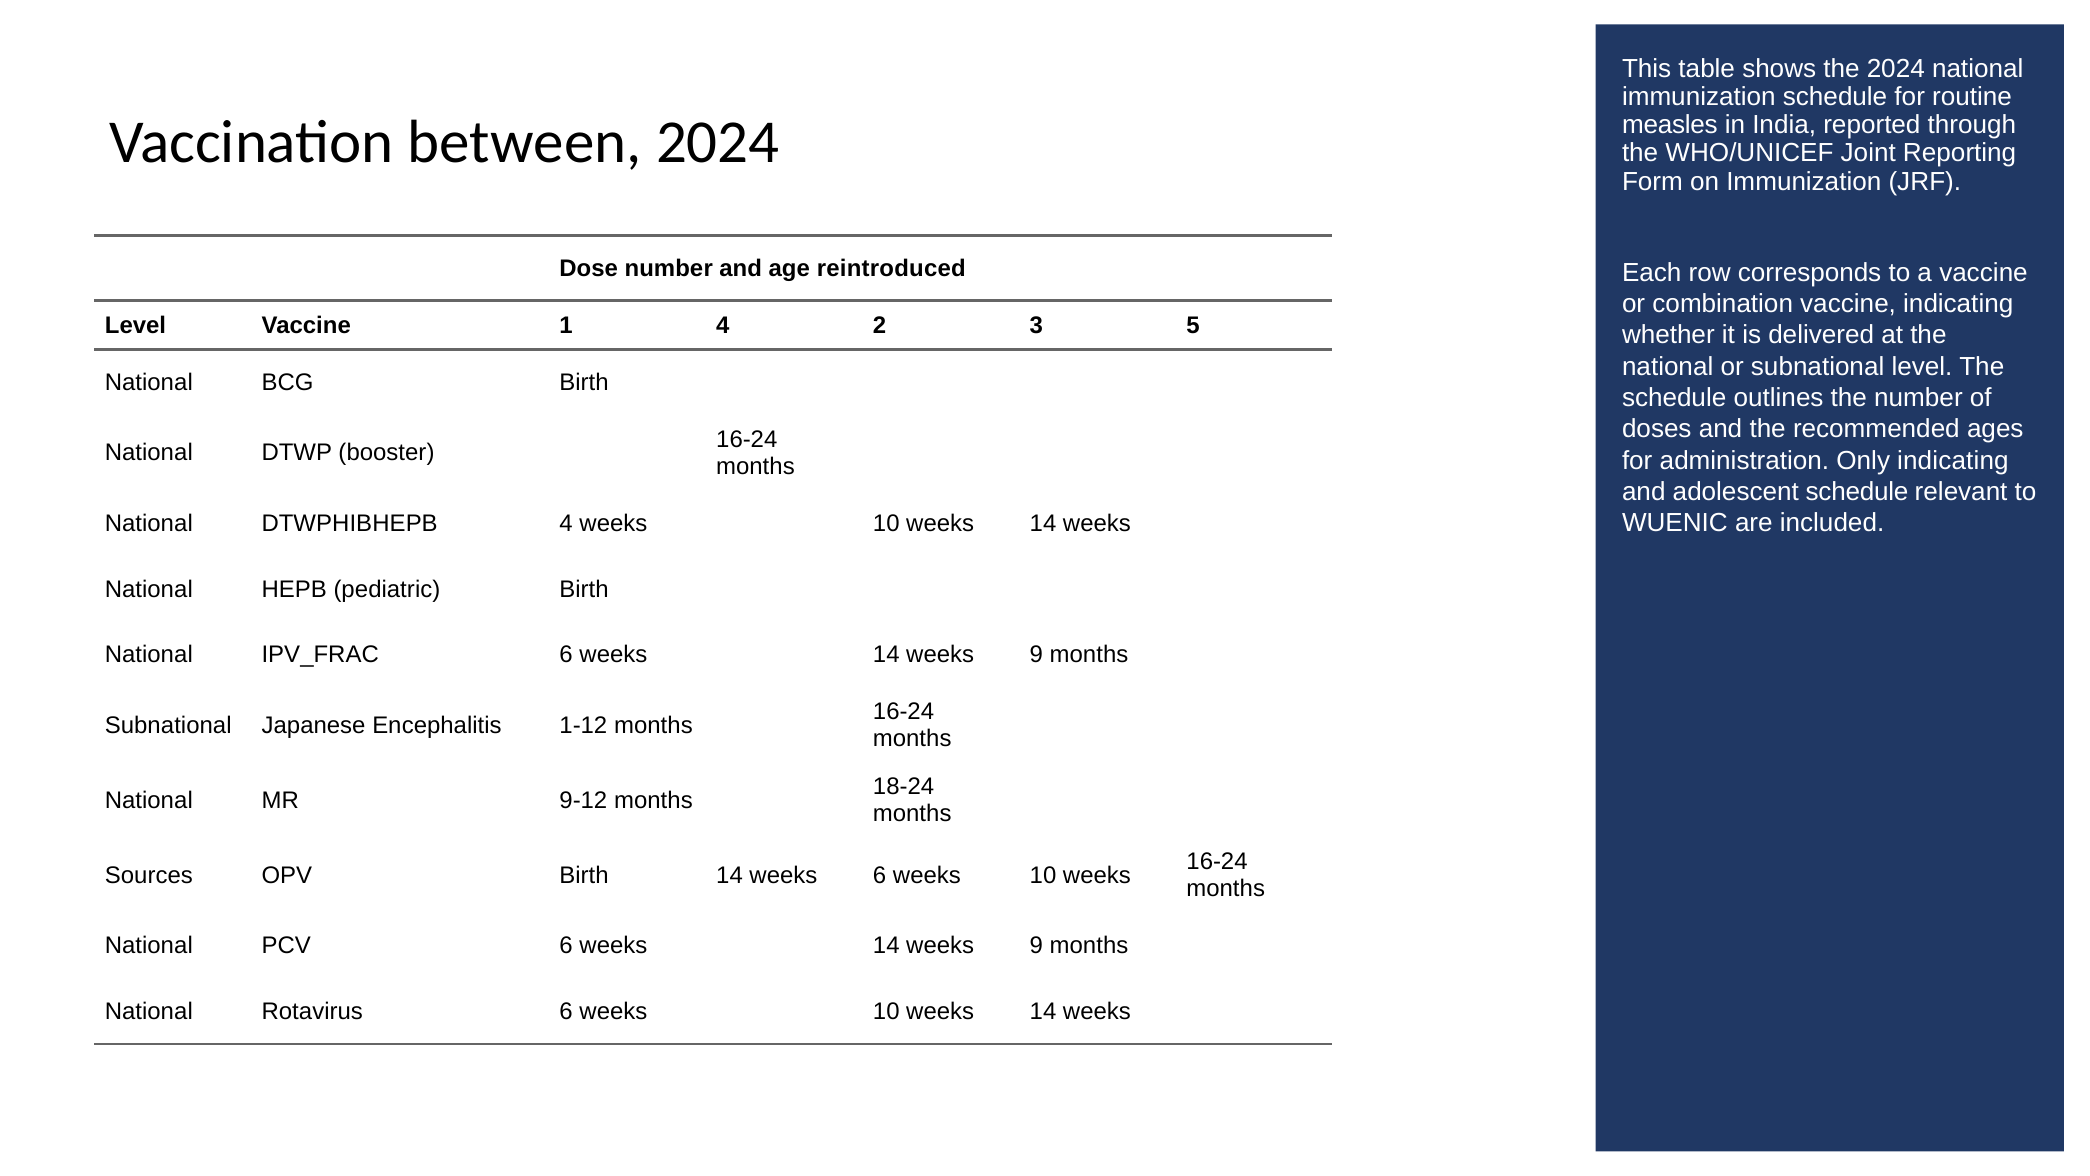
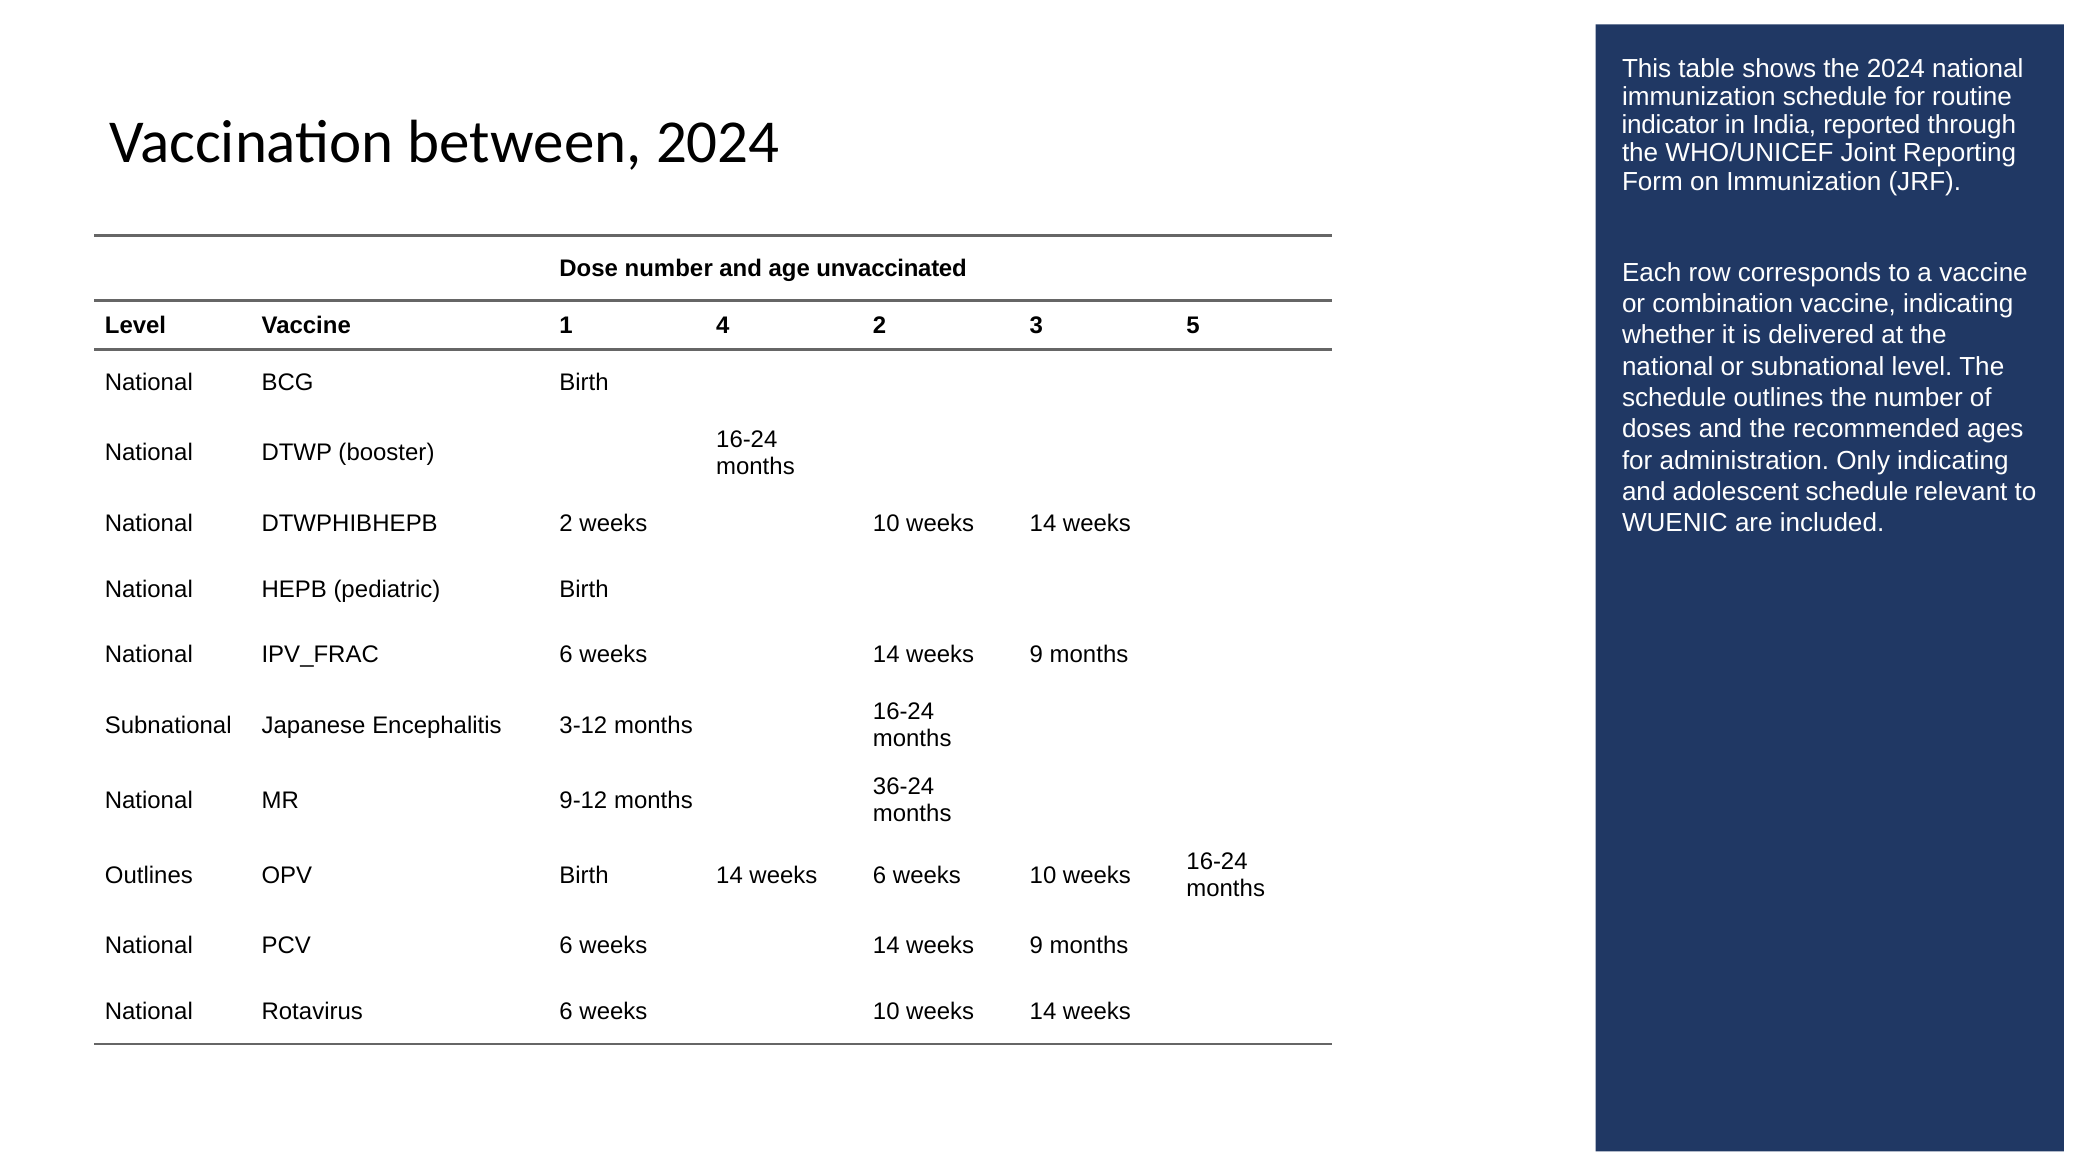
measles: measles -> indicator
reintroduced: reintroduced -> unvaccinated
DTWPHIBHEPB 4: 4 -> 2
1-12: 1-12 -> 3-12
18-24: 18-24 -> 36-24
Sources at (149, 875): Sources -> Outlines
